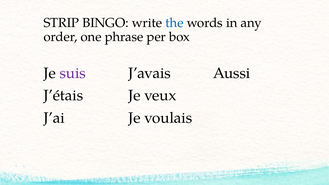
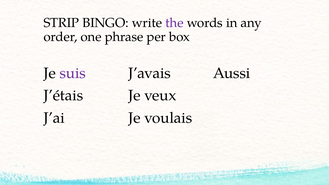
the colour: blue -> purple
